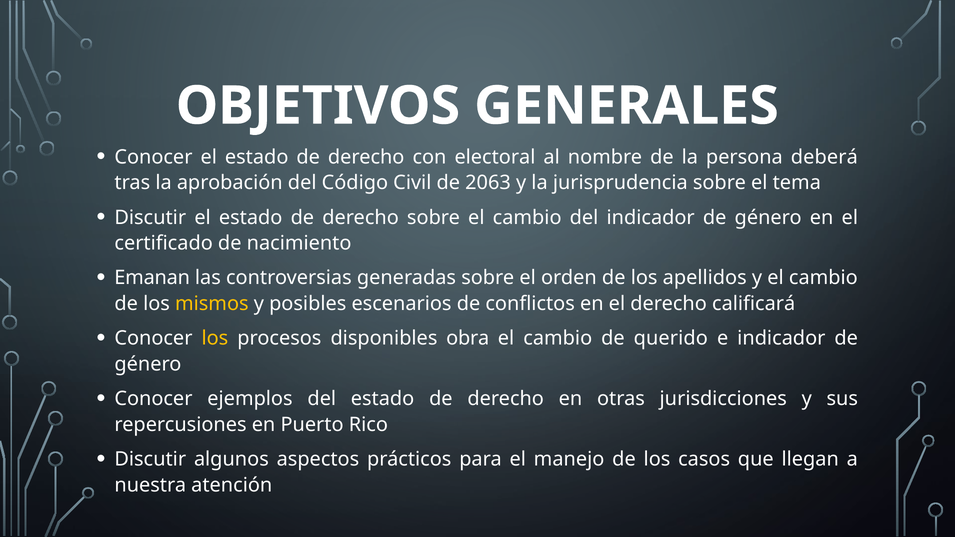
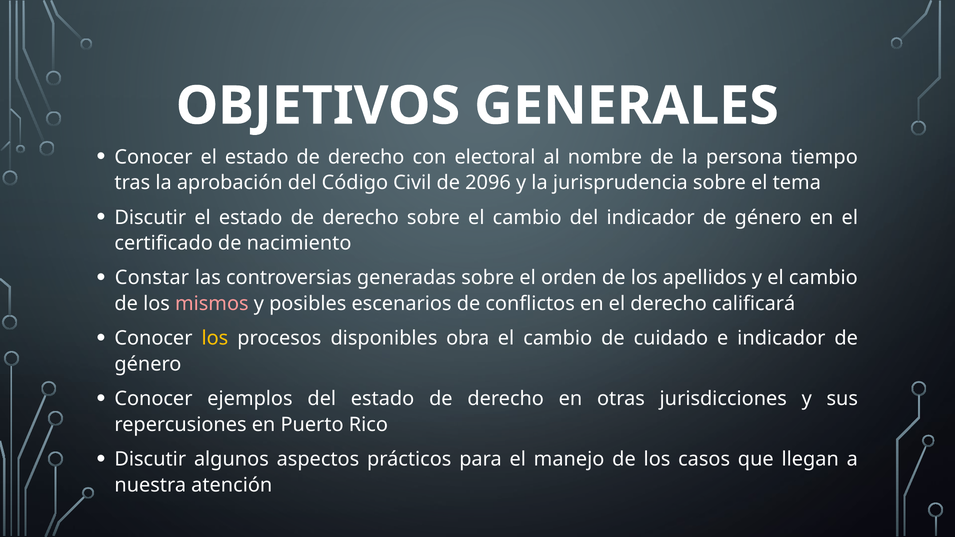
deberá: deberá -> tiempo
2063: 2063 -> 2096
Emanan: Emanan -> Constar
mismos colour: yellow -> pink
querido: querido -> cuidado
